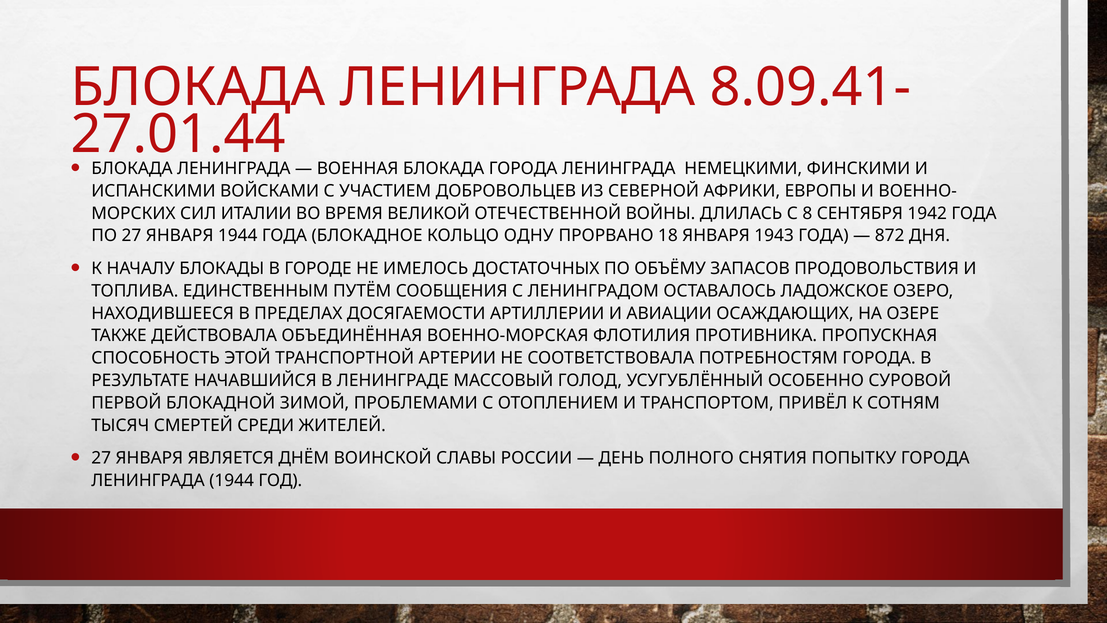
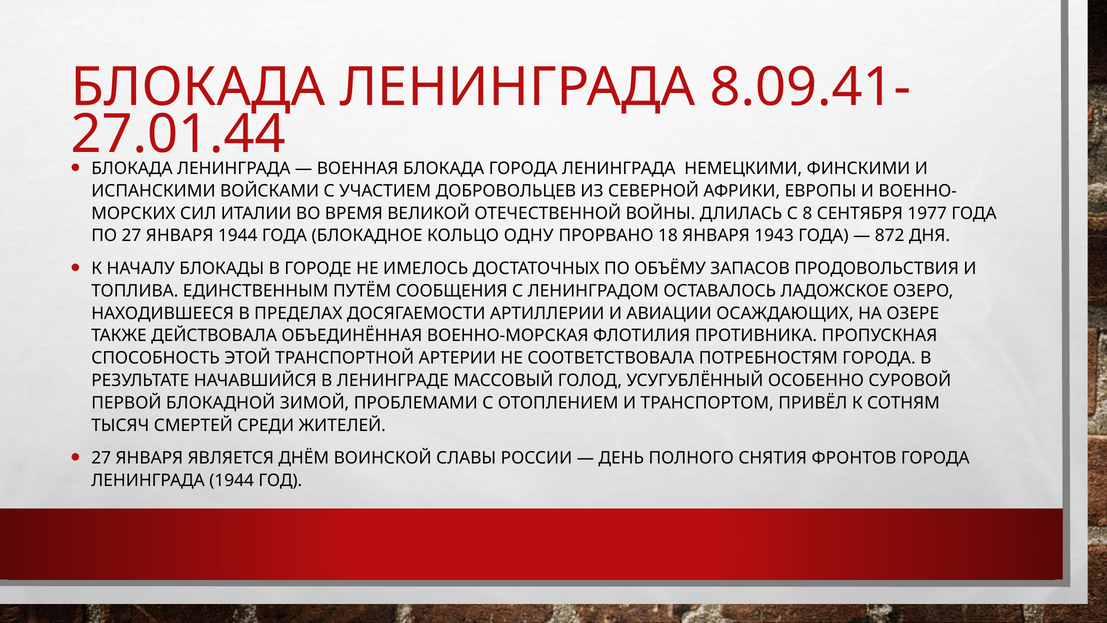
1942: 1942 -> 1977
ПОПЫТКУ: ПОПЫТКУ -> ФРОНТОВ
